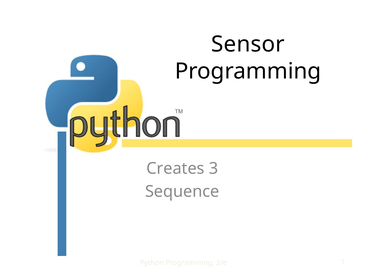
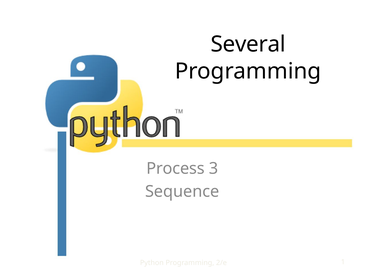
Sensor: Sensor -> Several
Creates: Creates -> Process
